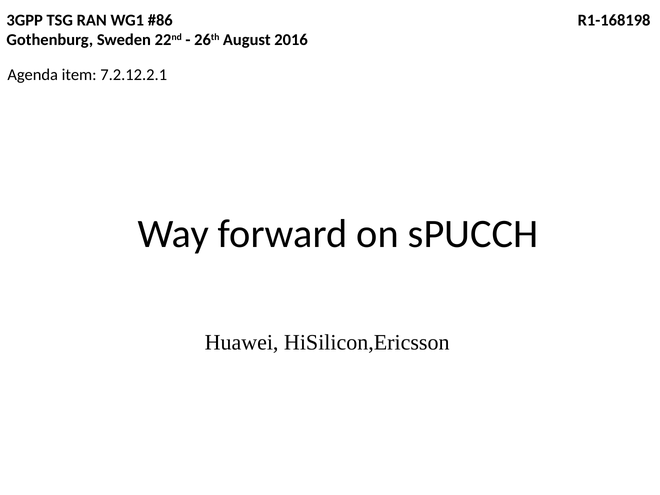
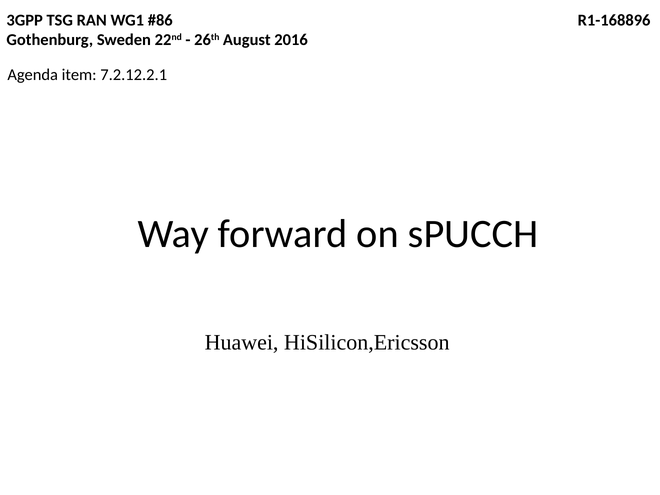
R1-168198: R1-168198 -> R1-168896
